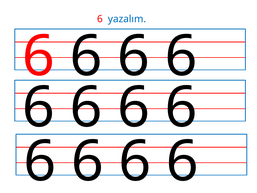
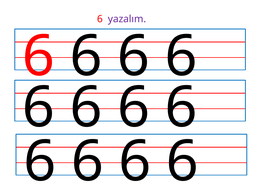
yazalım colour: blue -> purple
